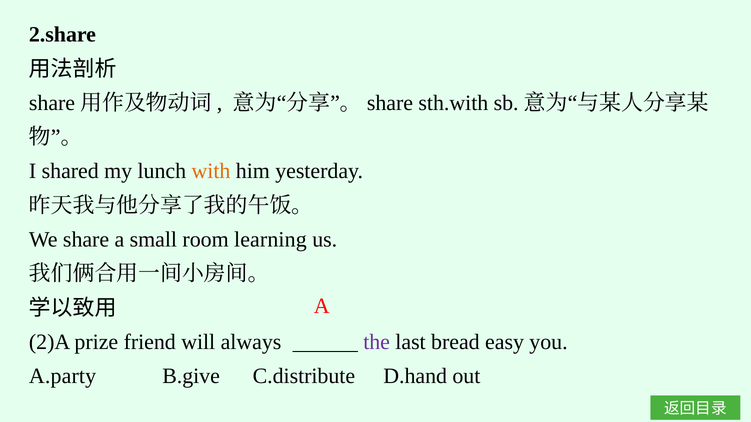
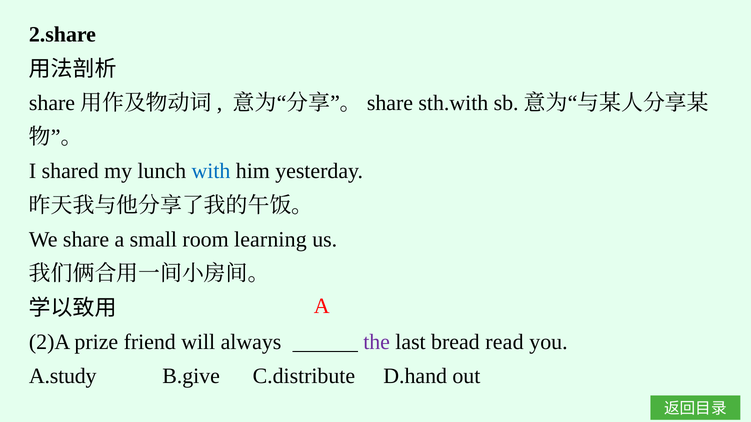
with colour: orange -> blue
easy: easy -> read
A.party: A.party -> A.study
